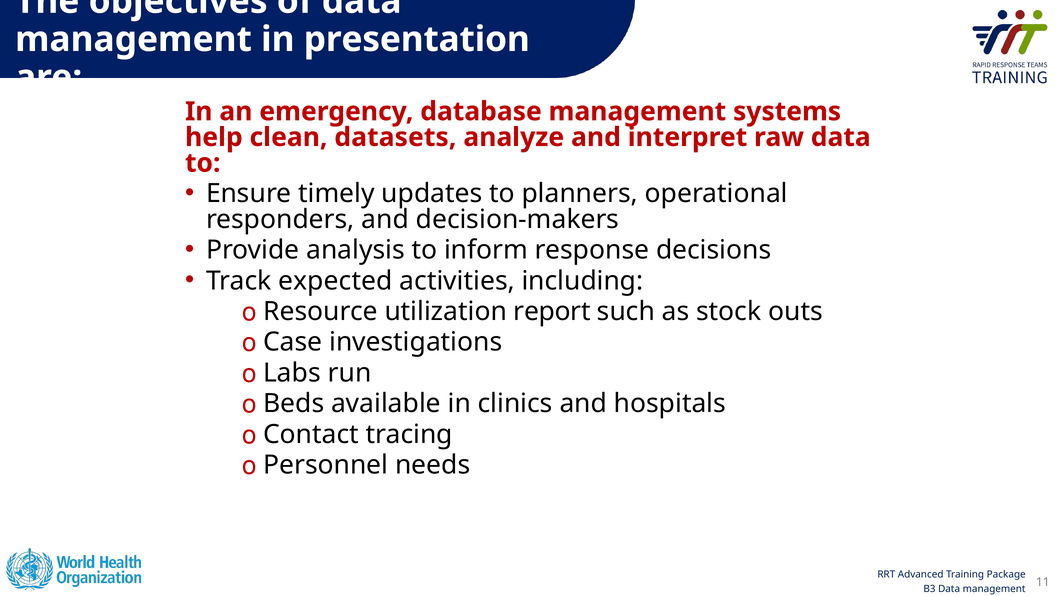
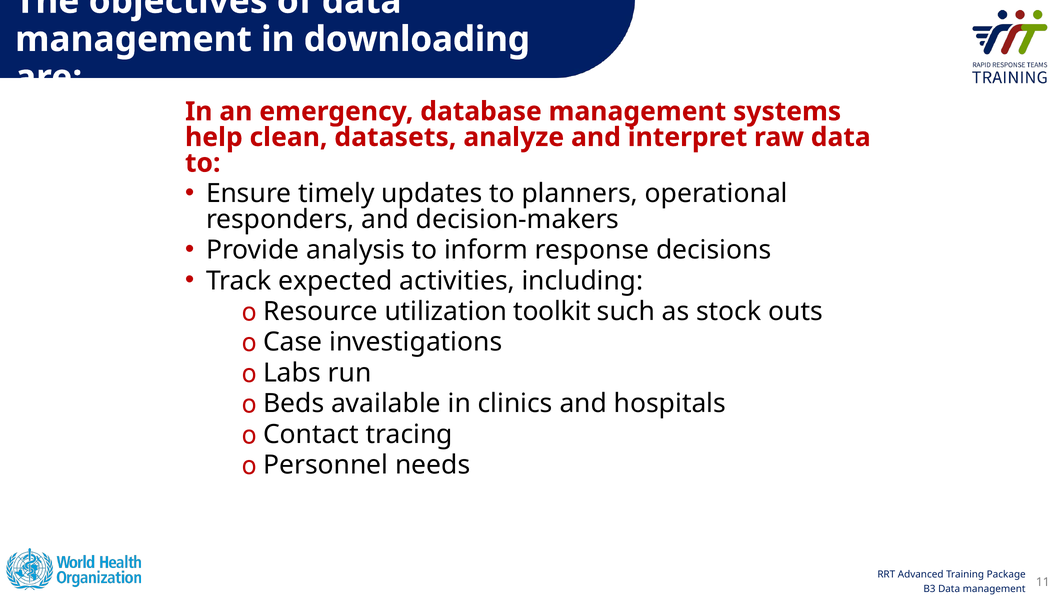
presentation: presentation -> downloading
report: report -> toolkit
